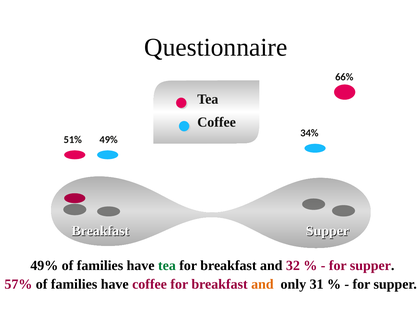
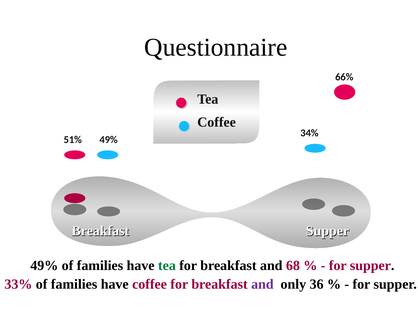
32: 32 -> 68
57%: 57% -> 33%
and at (262, 284) colour: orange -> purple
31: 31 -> 36
